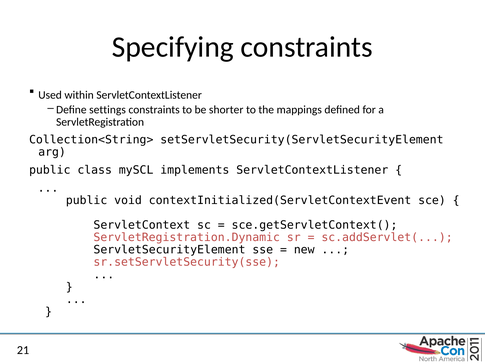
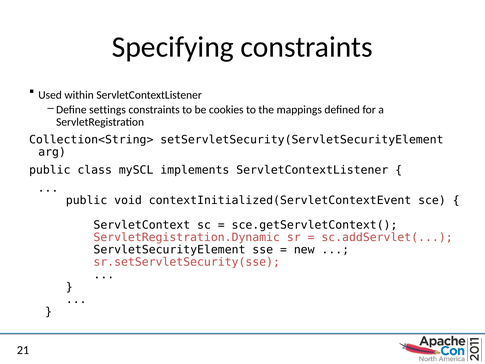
shorter: shorter -> cookies
